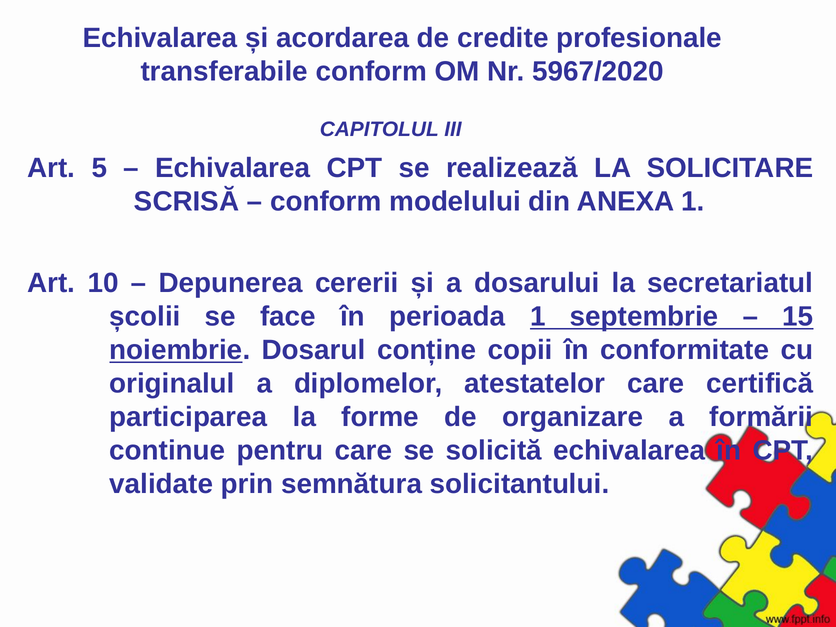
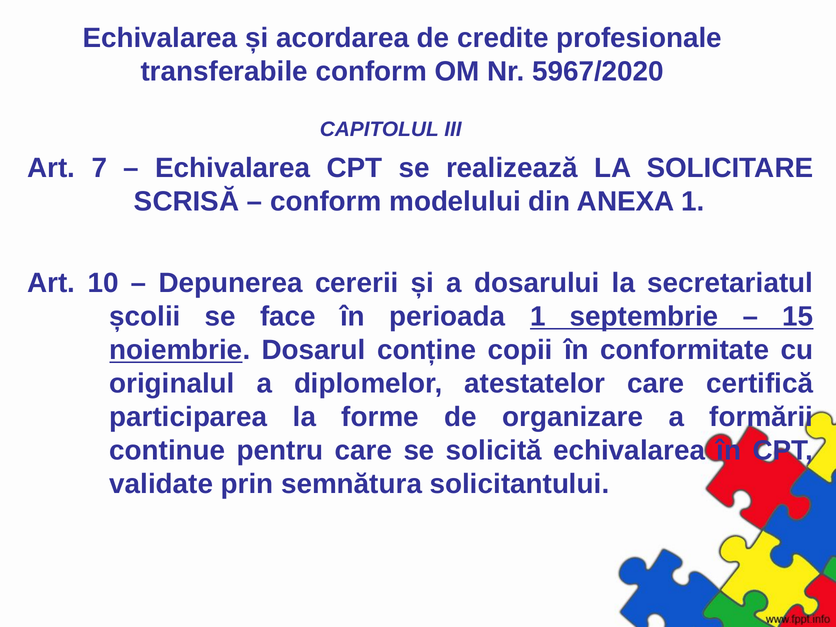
5: 5 -> 7
